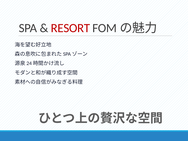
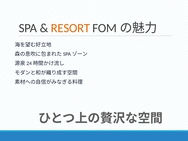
RESORT colour: red -> orange
